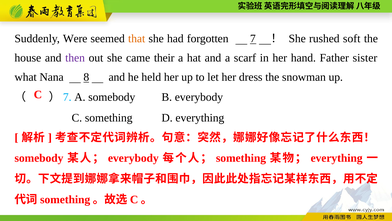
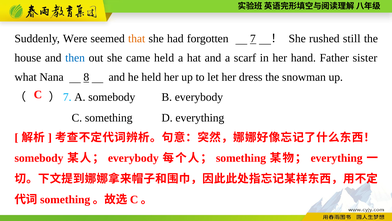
soft: soft -> still
then colour: purple -> blue
came their: their -> held
